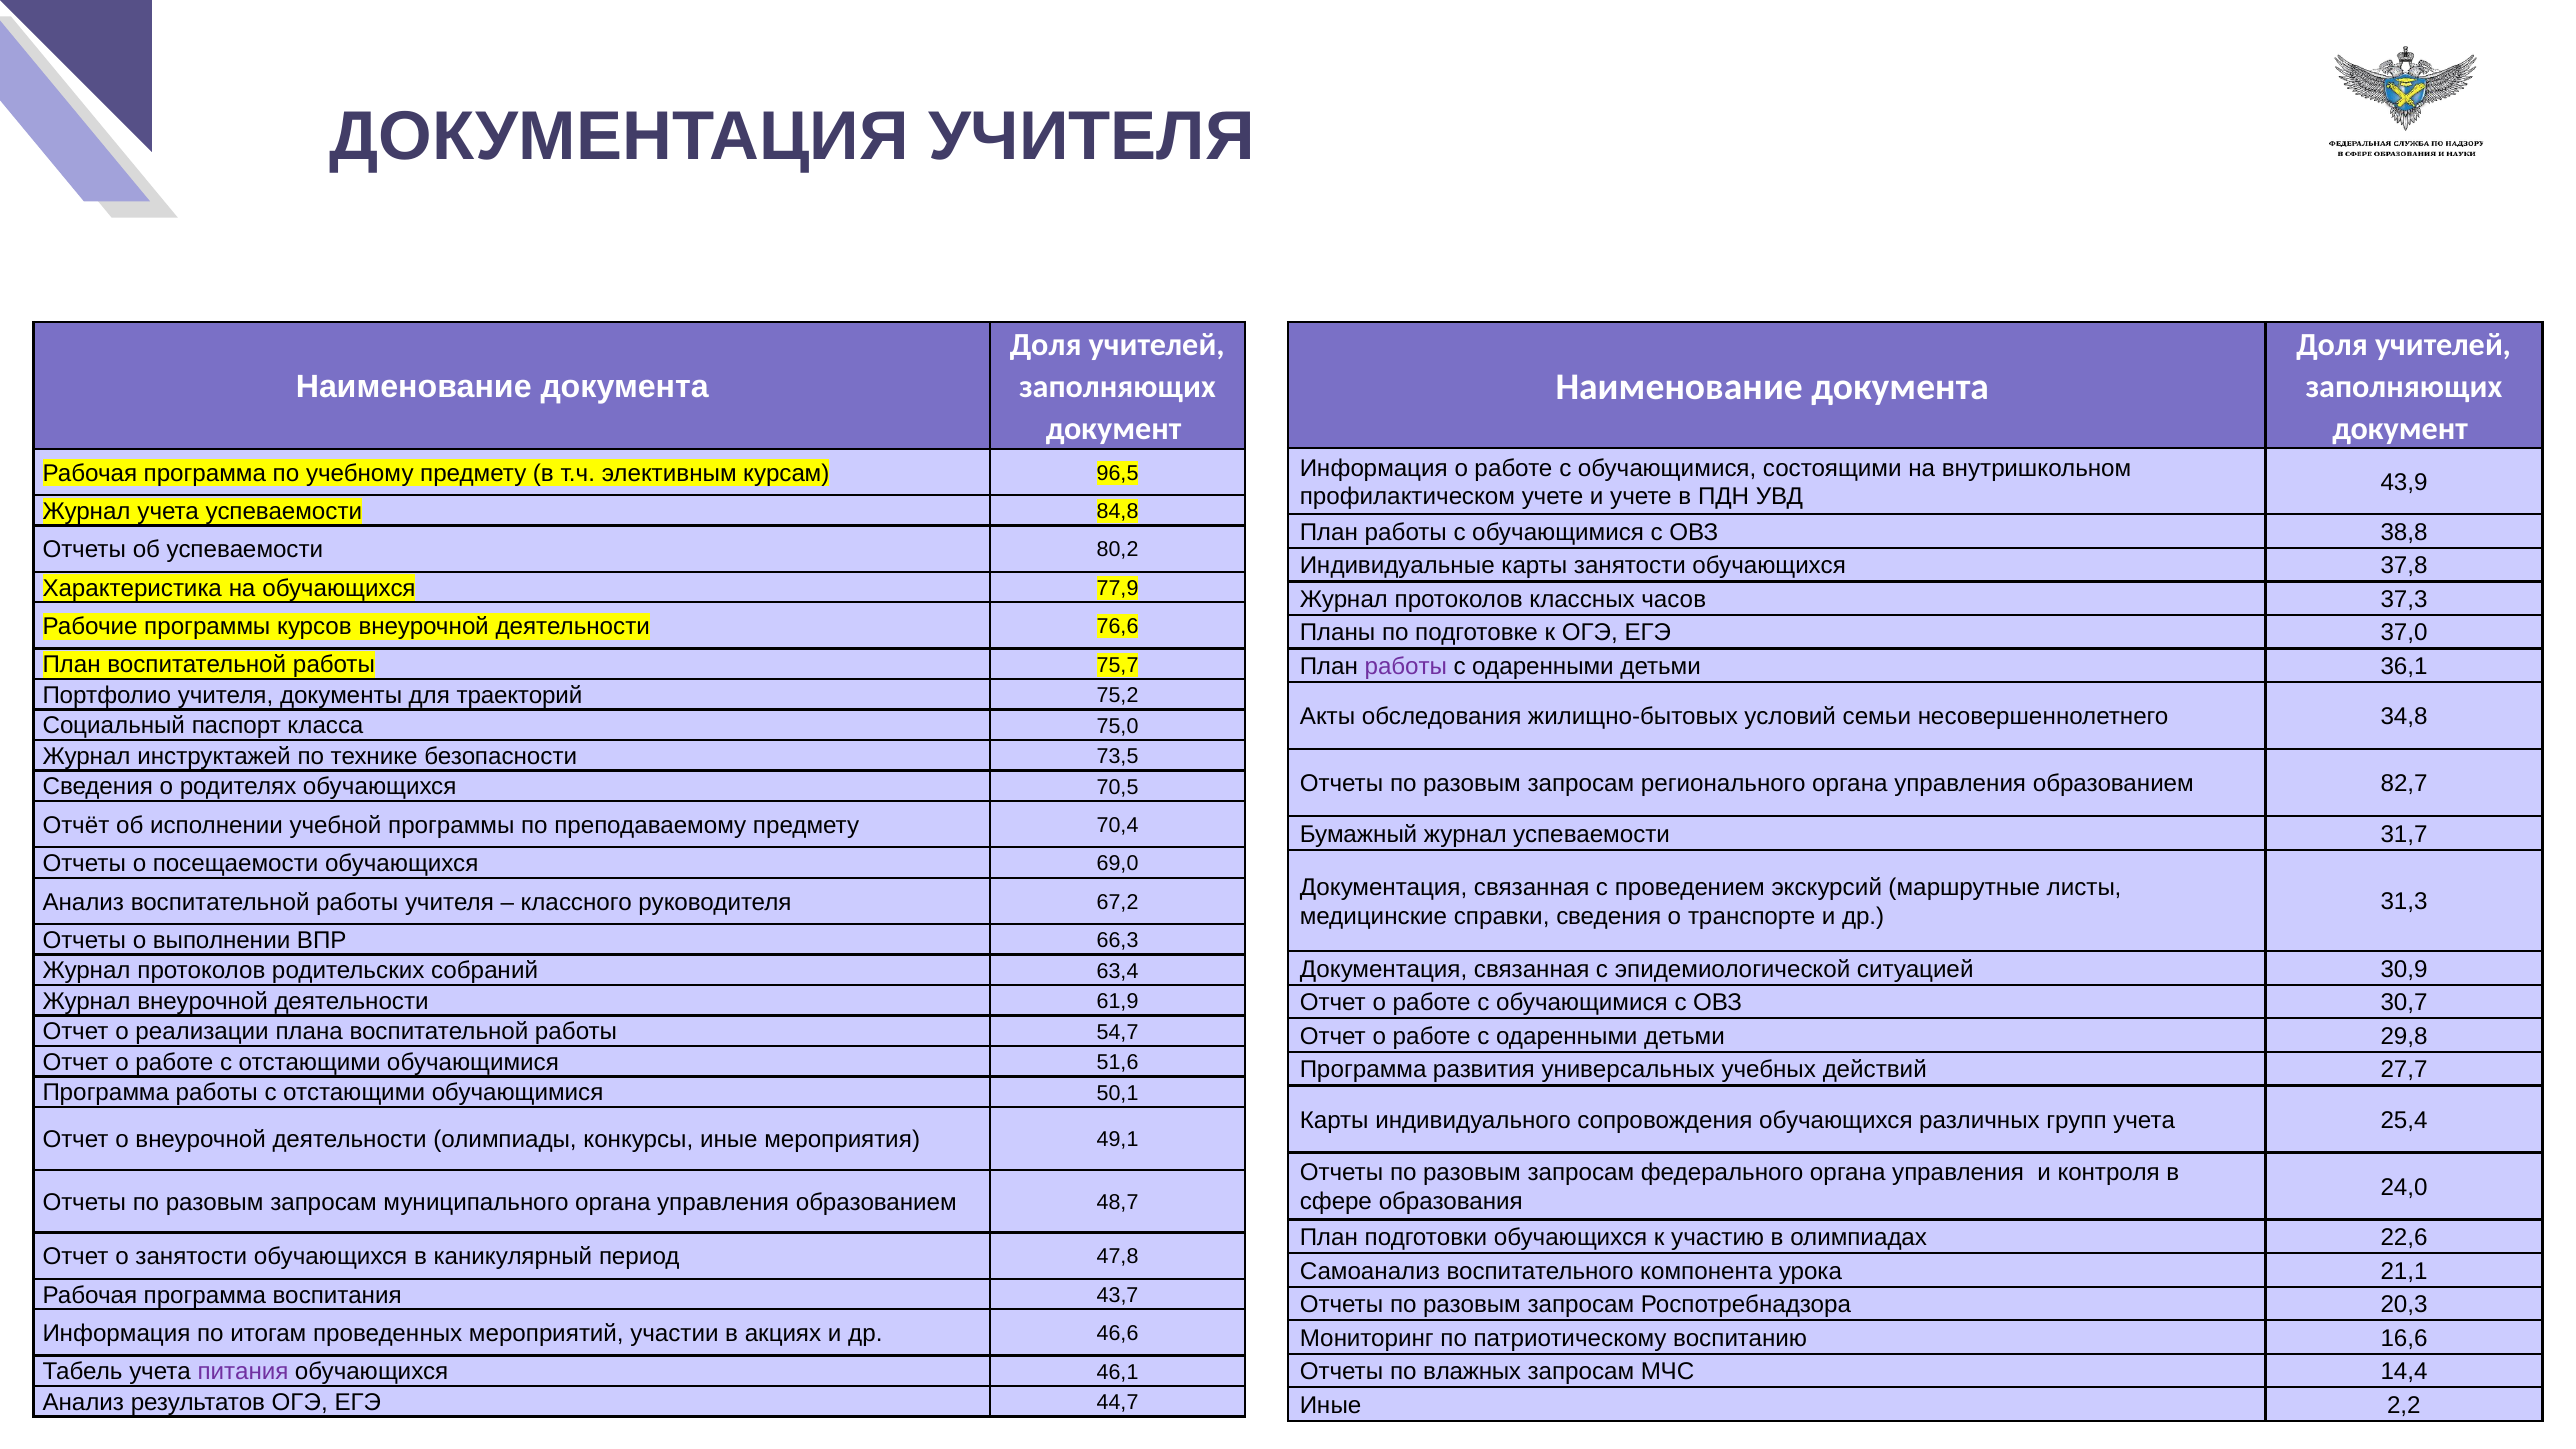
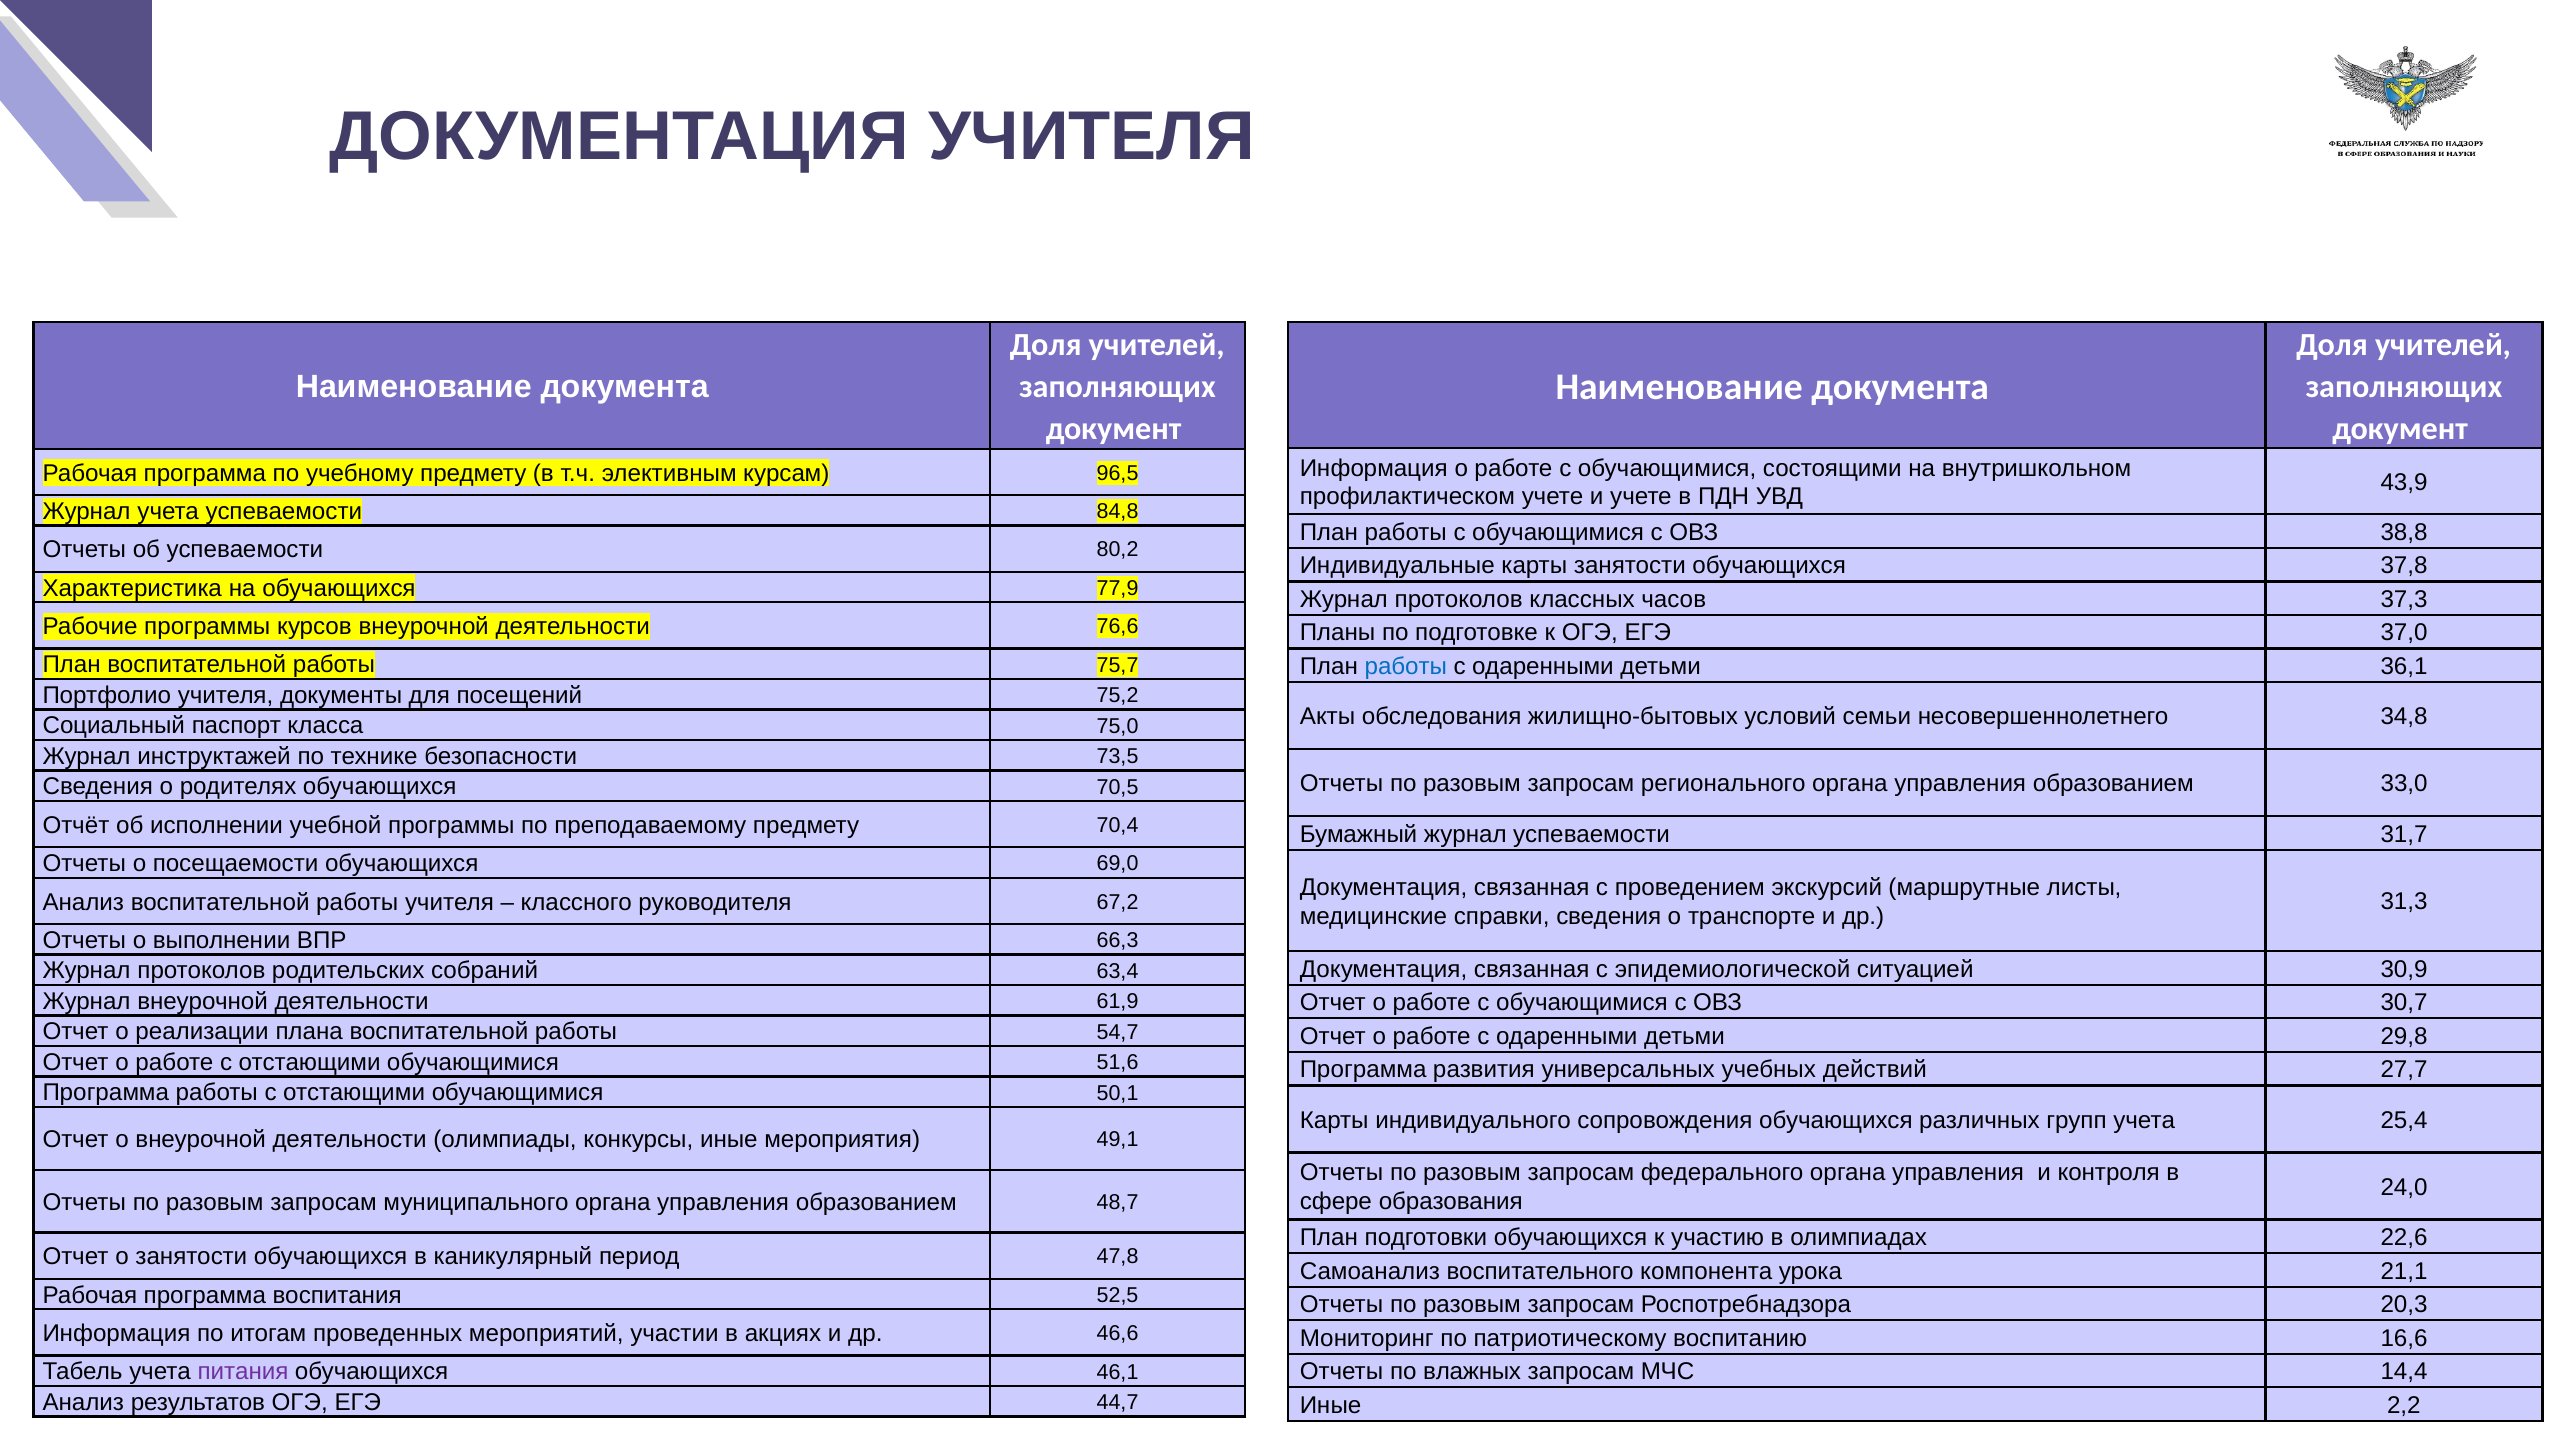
работы at (1406, 667) colour: purple -> blue
траекторий: траекторий -> посещений
82,7: 82,7 -> 33,0
43,7: 43,7 -> 52,5
